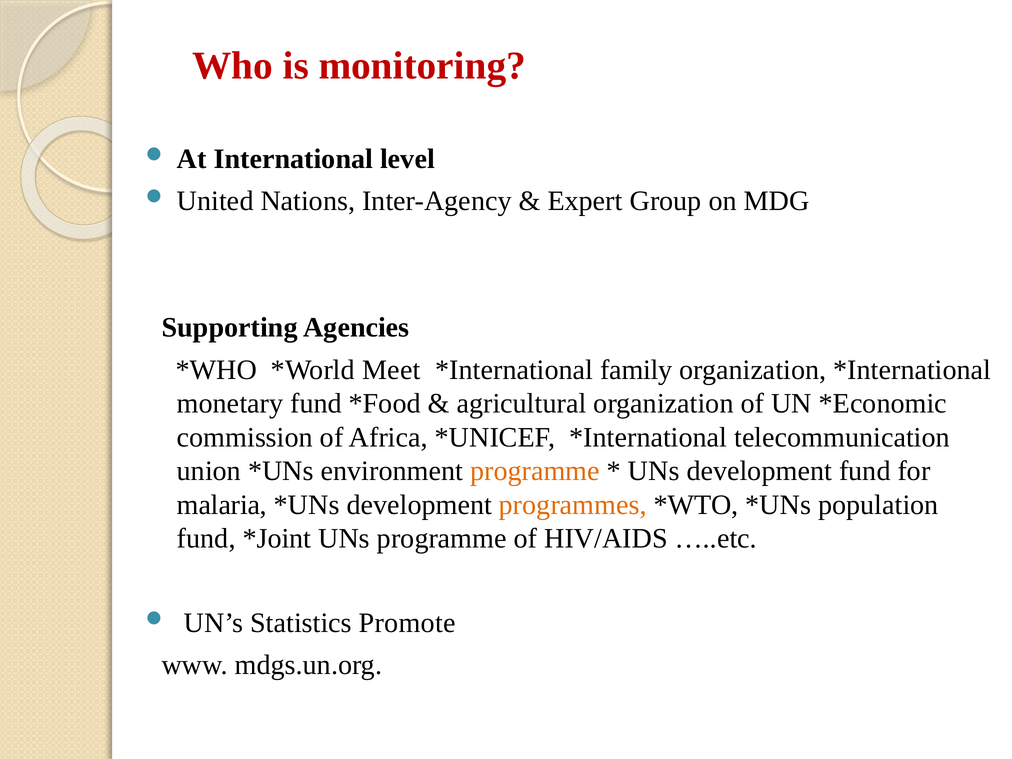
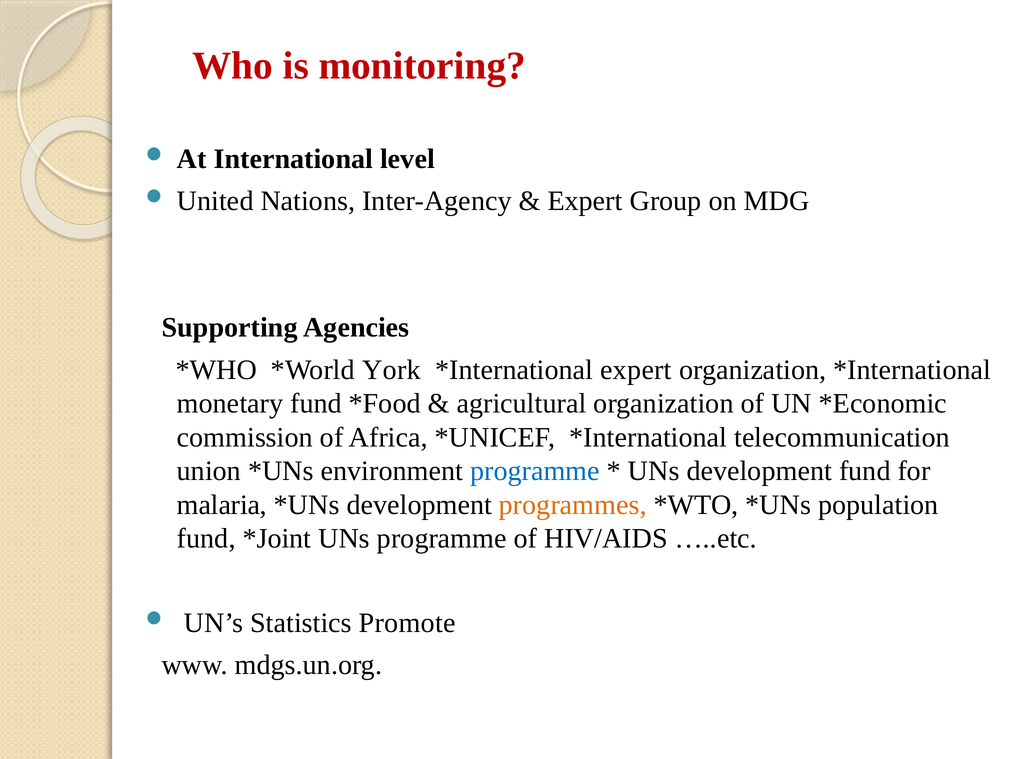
Meet: Meet -> York
family at (636, 370): family -> expert
programme at (535, 471) colour: orange -> blue
